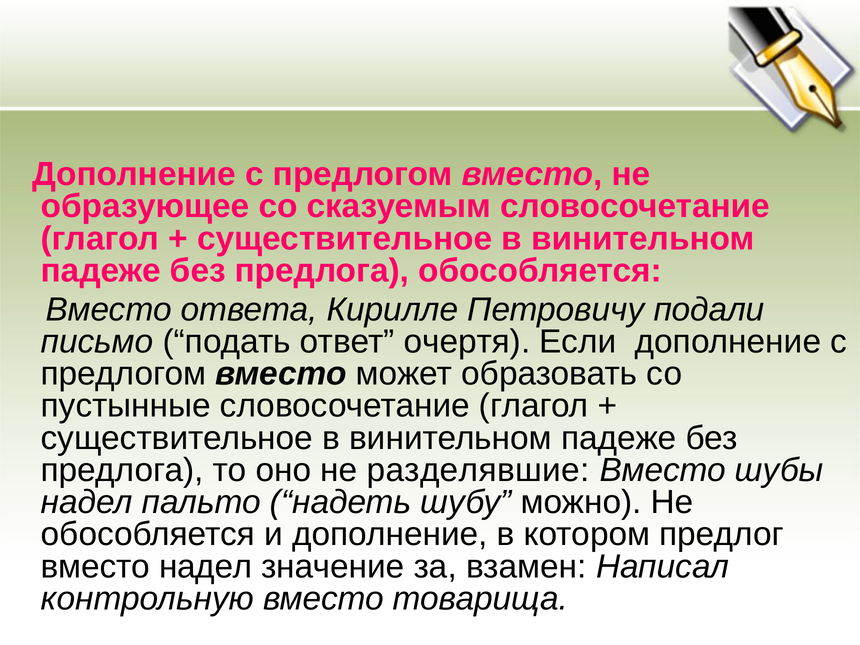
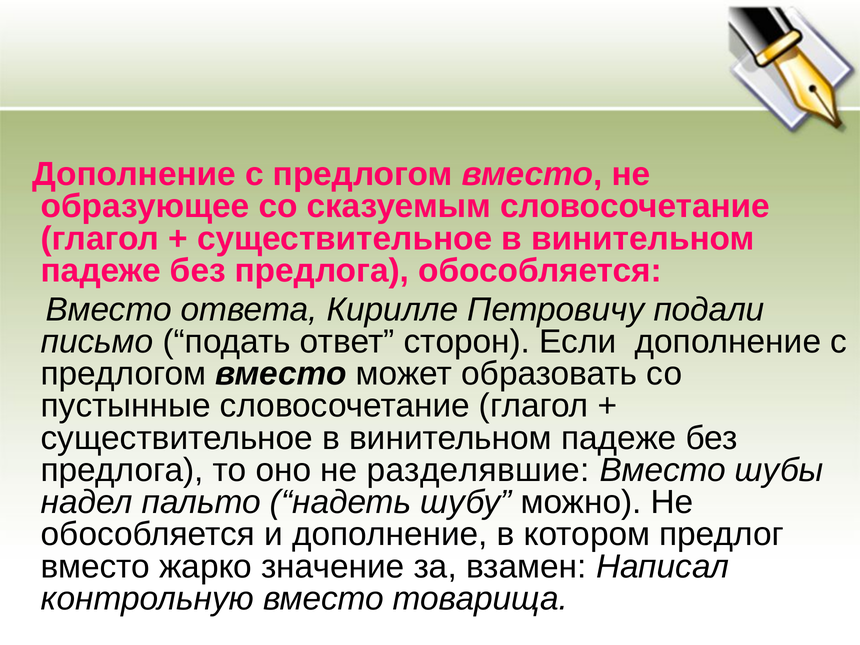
очертя: очертя -> сторон
вместо надел: надел -> жарко
